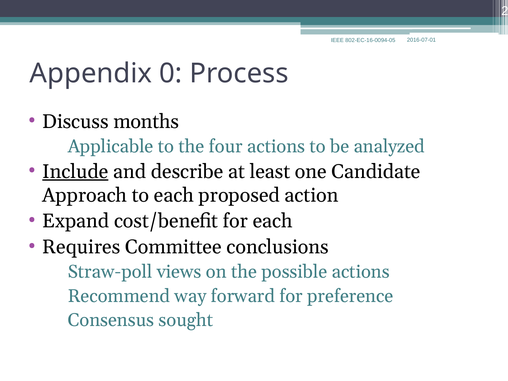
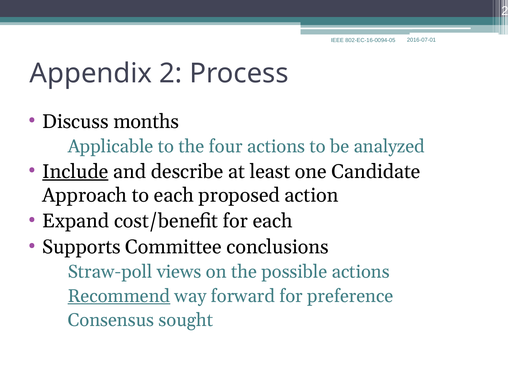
0: 0 -> 2
Requires: Requires -> Supports
Recommend underline: none -> present
